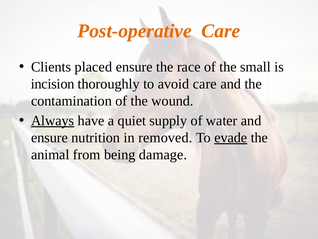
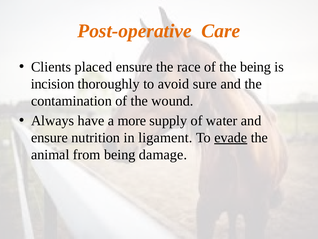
the small: small -> being
avoid care: care -> sure
Always underline: present -> none
quiet: quiet -> more
removed: removed -> ligament
